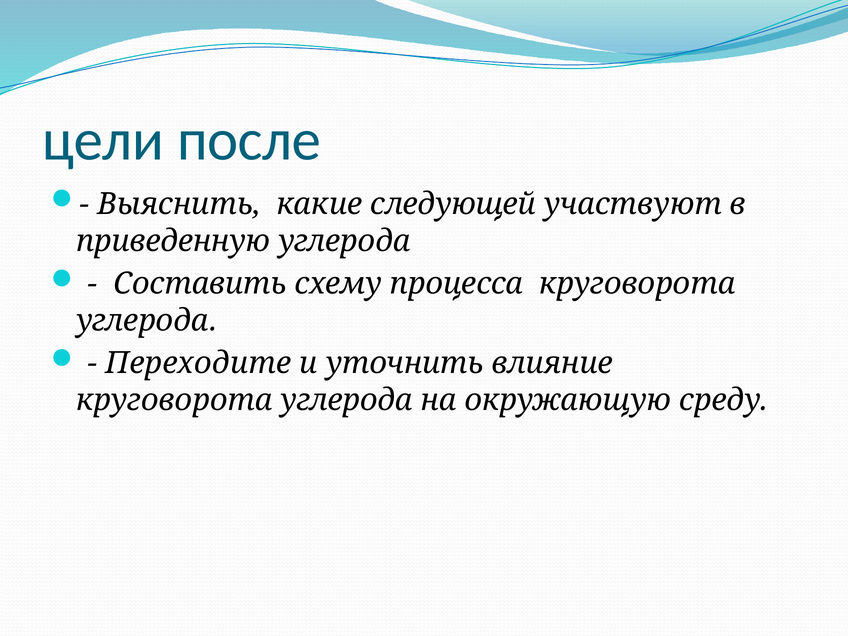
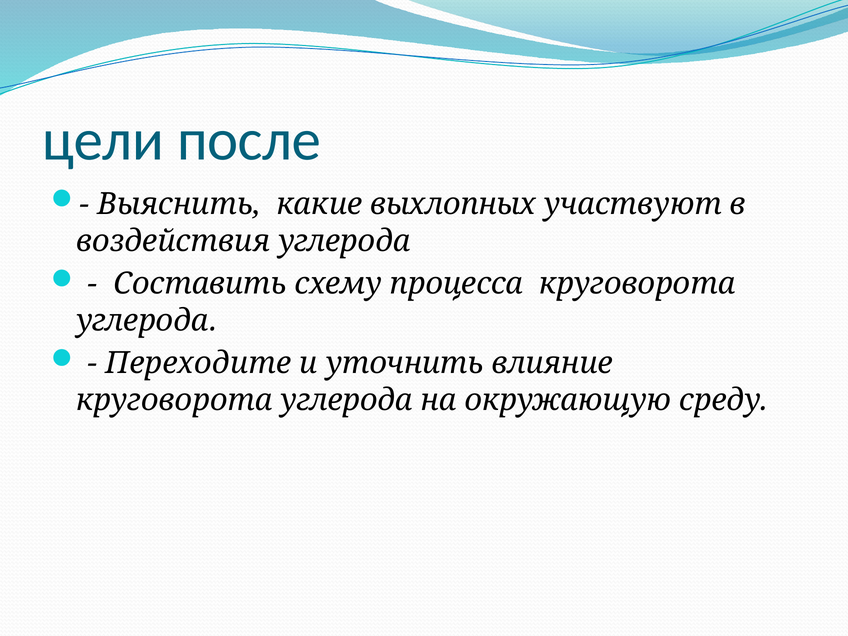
следующей: следующей -> выхлопных
приведенную: приведенную -> воздействия
